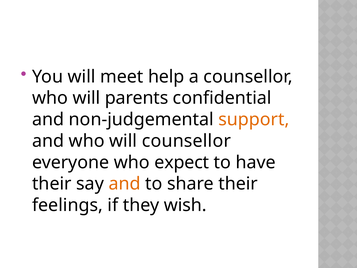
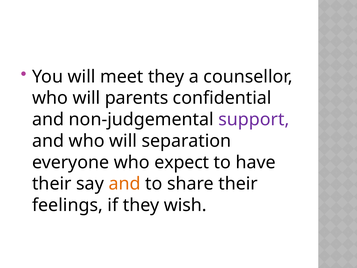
meet help: help -> they
support colour: orange -> purple
will counsellor: counsellor -> separation
